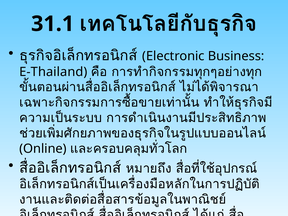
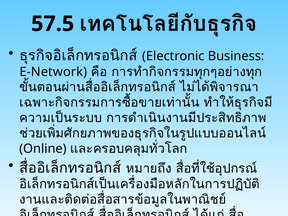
31.1: 31.1 -> 57.5
E-Thailand: E-Thailand -> E-Network
